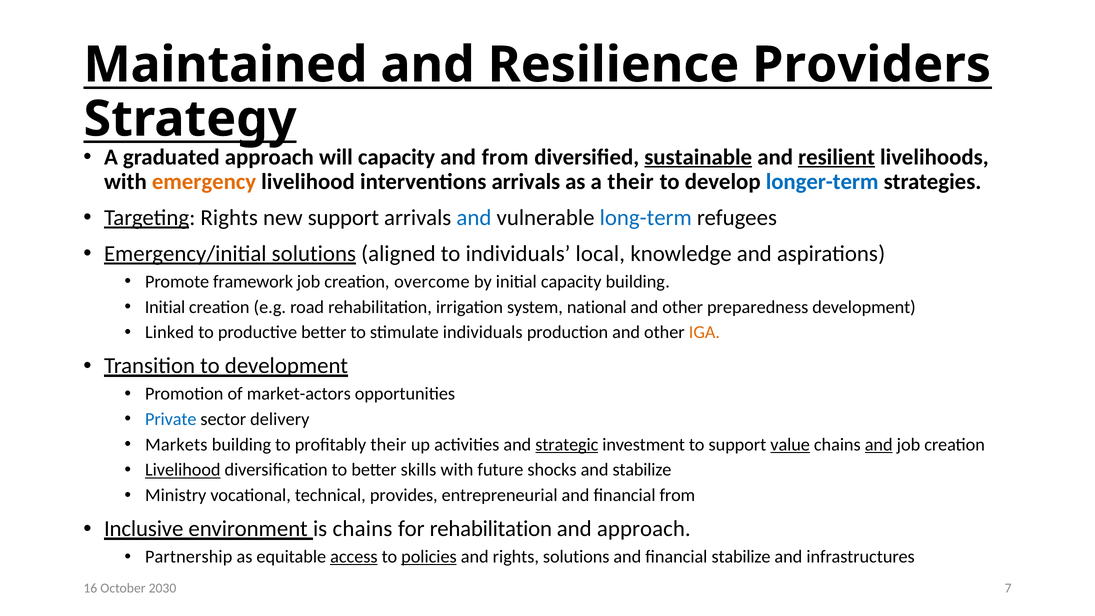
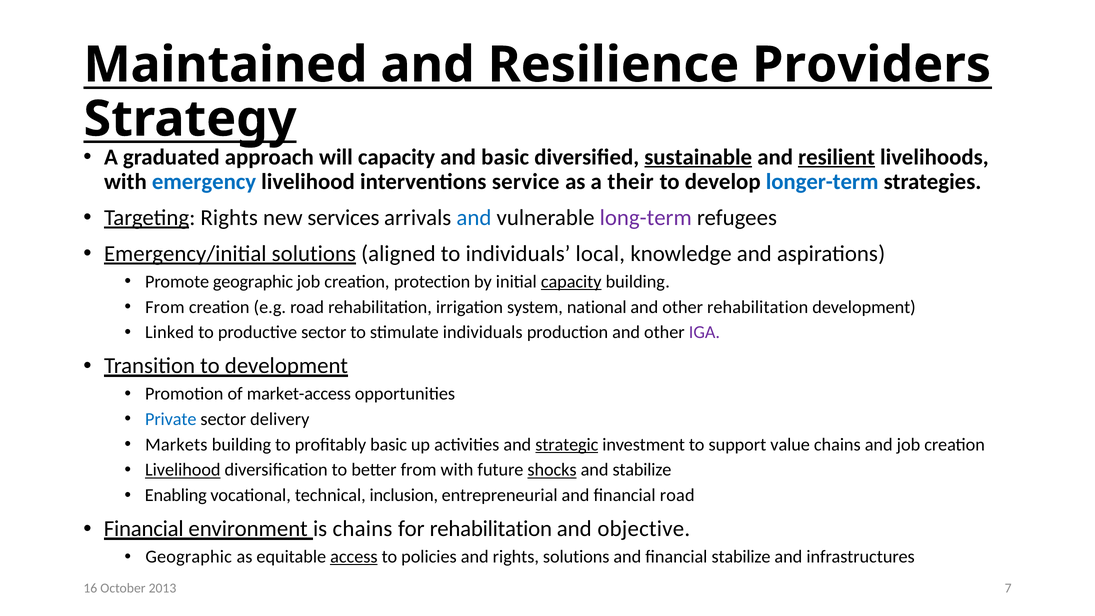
and from: from -> basic
emergency colour: orange -> blue
interventions arrivals: arrivals -> service
new support: support -> services
long-term colour: blue -> purple
Promote framework: framework -> geographic
overcome: overcome -> protection
capacity at (571, 282) underline: none -> present
Initial at (165, 307): Initial -> From
other preparedness: preparedness -> rehabilitation
productive better: better -> sector
IGA colour: orange -> purple
market-actors: market-actors -> market-access
profitably their: their -> basic
value underline: present -> none
and at (879, 445) underline: present -> none
better skills: skills -> from
shocks underline: none -> present
Ministry: Ministry -> Enabling
provides: provides -> inclusion
financial from: from -> road
Inclusive at (144, 529): Inclusive -> Financial
and approach: approach -> objective
Partnership at (189, 557): Partnership -> Geographic
policies underline: present -> none
2030: 2030 -> 2013
